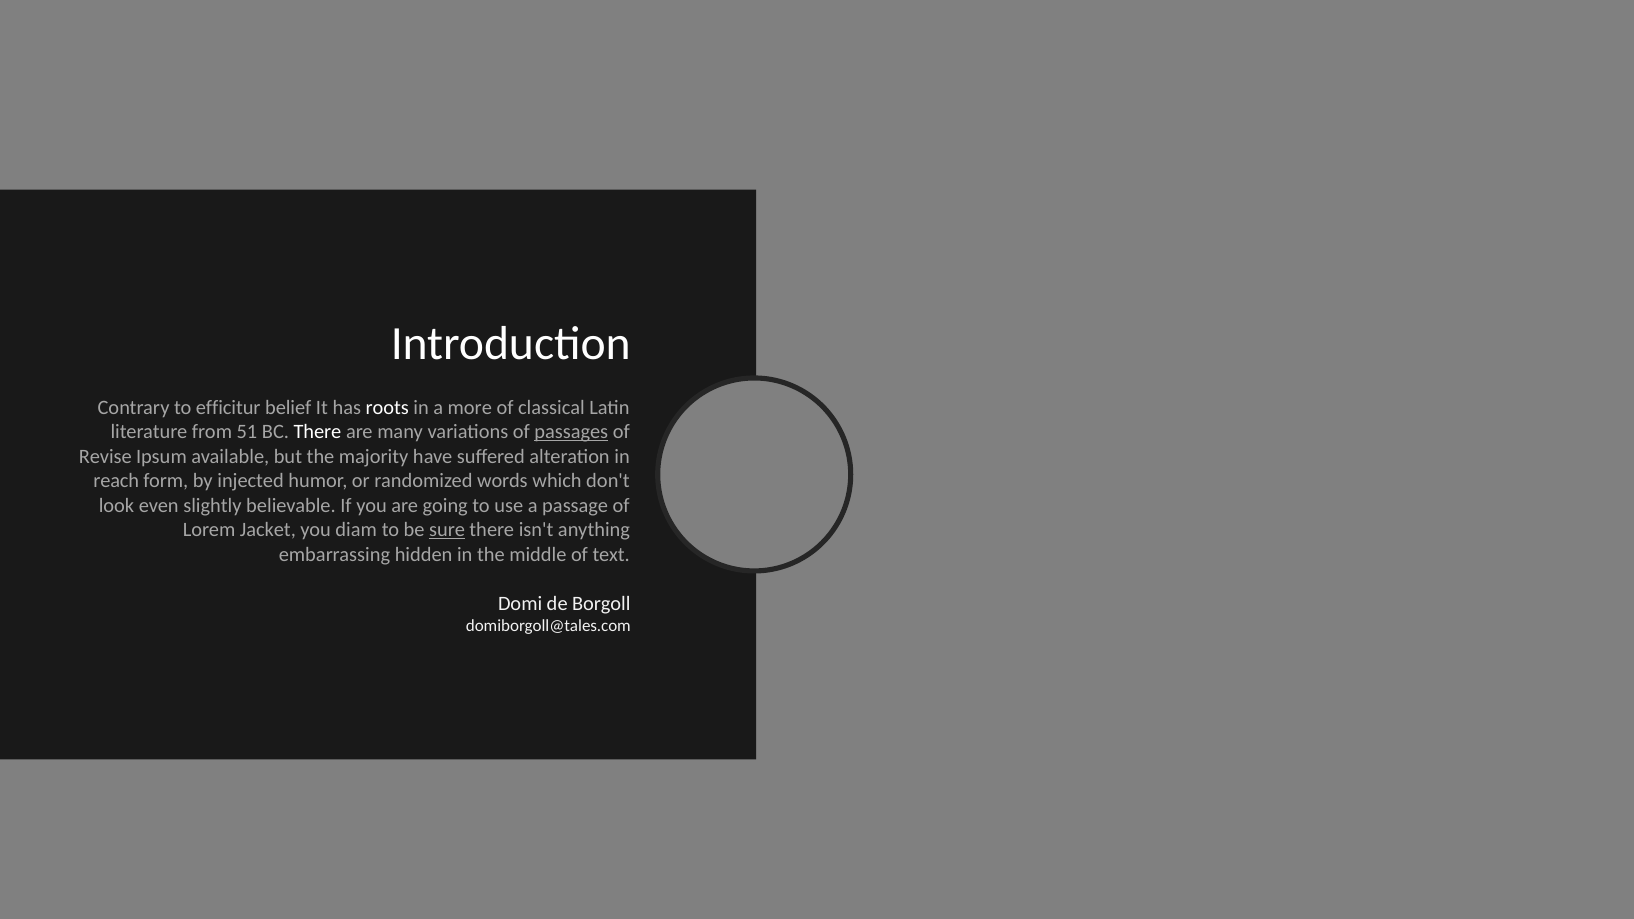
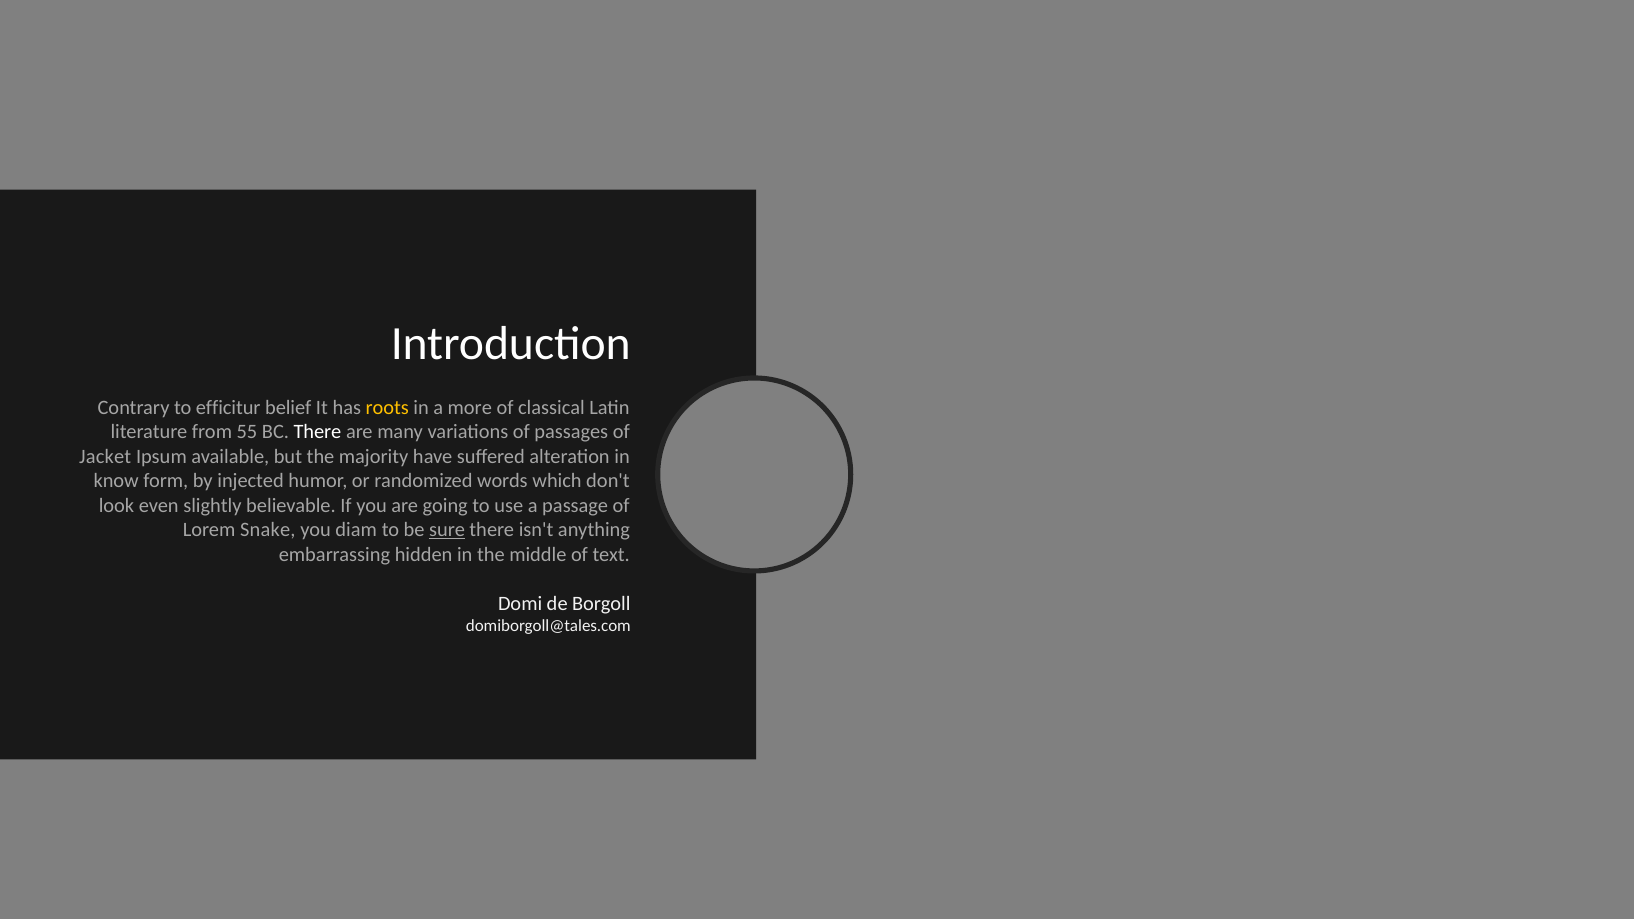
roots colour: white -> yellow
51: 51 -> 55
passages underline: present -> none
Revise: Revise -> Jacket
reach: reach -> know
Jacket: Jacket -> Snake
